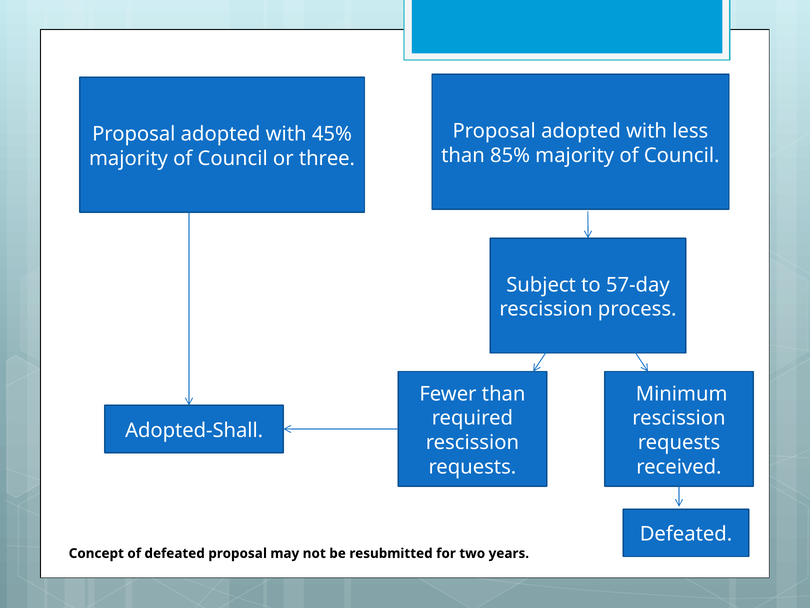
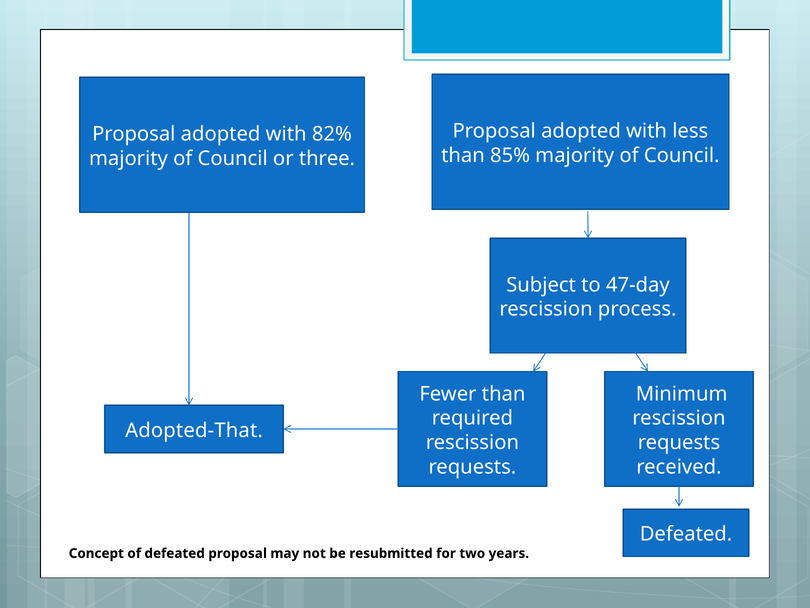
45%: 45% -> 82%
57-day: 57-day -> 47-day
Adopted-Shall: Adopted-Shall -> Adopted-That
